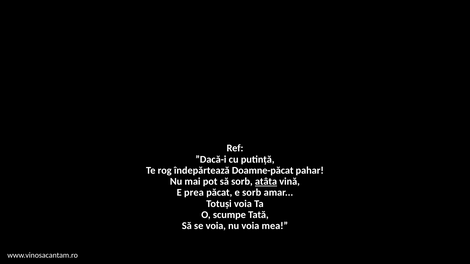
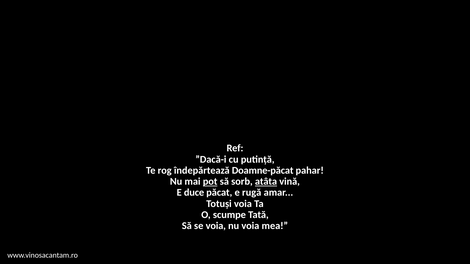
pot underline: none -> present
prea: prea -> duce
e sorb: sorb -> rugă
